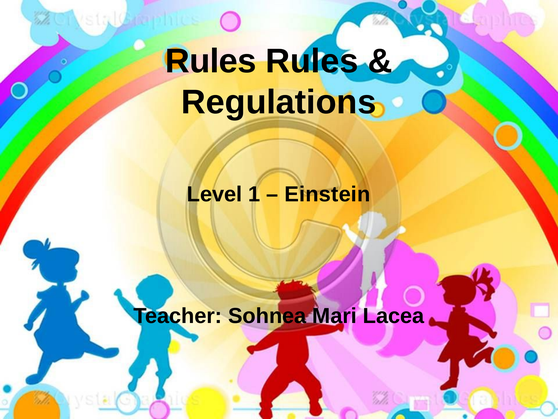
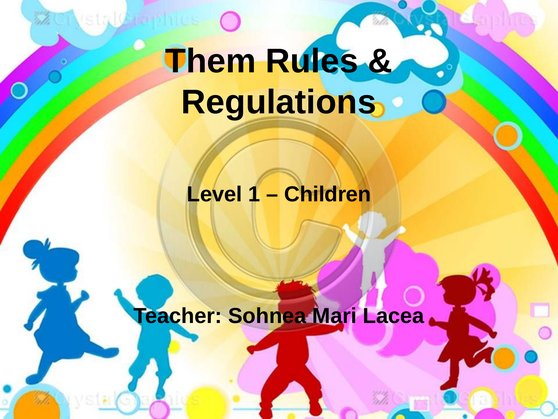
Rules at (211, 61): Rules -> Them
Einstein: Einstein -> Children
